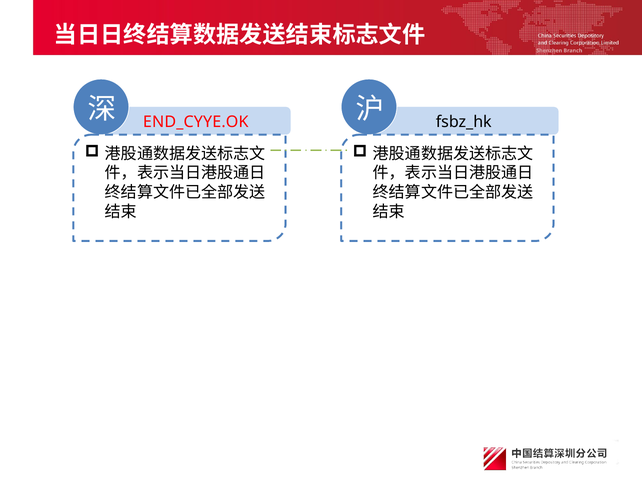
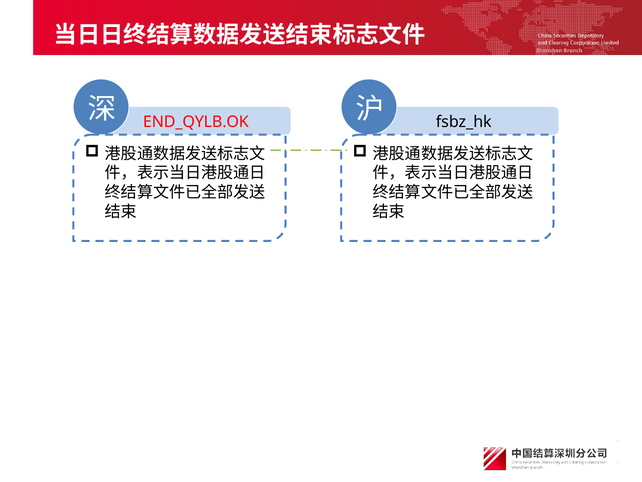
END_CYYE.OK: END_CYYE.OK -> END_QYLB.OK
